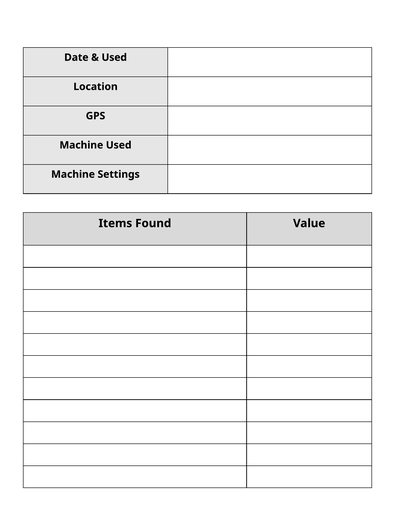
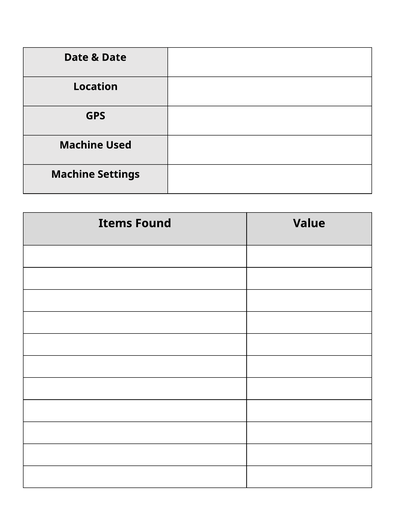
Used at (114, 57): Used -> Date
